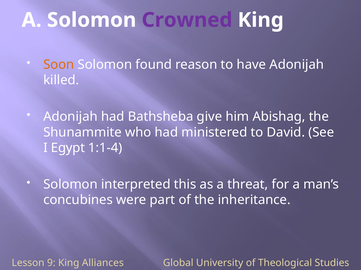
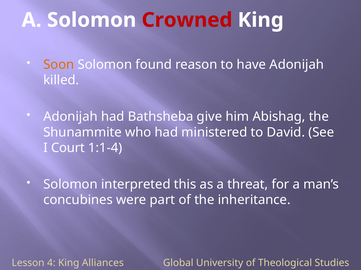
Crowned colour: purple -> red
Egypt: Egypt -> Court
9: 9 -> 4
